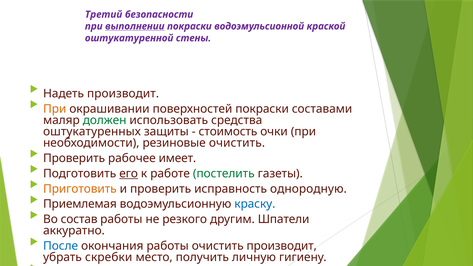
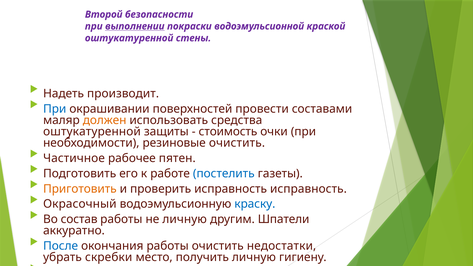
Третий: Третий -> Второй
При at (55, 109) colour: orange -> blue
поверхностей покраски: покраски -> провести
должен colour: green -> orange
оштукатуренных at (92, 132): оштукатуренных -> оштукатуренной
Проверить at (74, 158): Проверить -> Частичное
имеет: имеет -> пятен
его underline: present -> none
постелить colour: green -> blue
исправность однородную: однородную -> исправность
Приемлемая: Приемлемая -> Окрасочный
не резкого: резкого -> личную
очистить производит: производит -> недостатки
